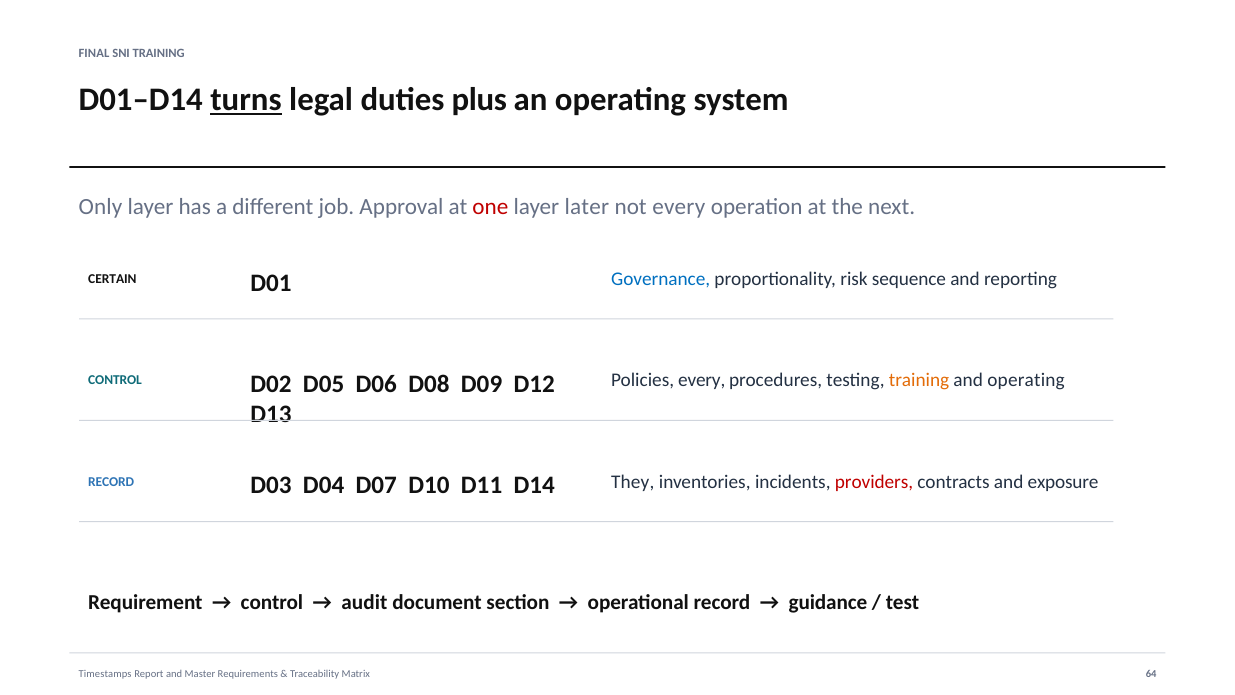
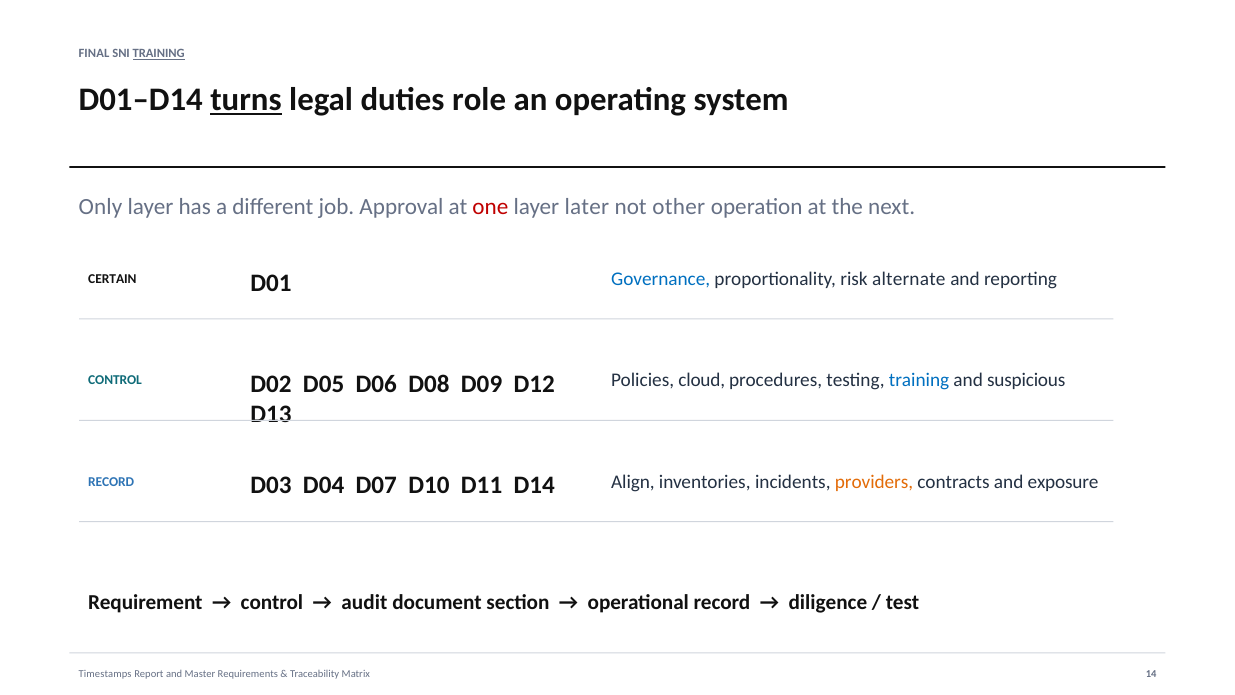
TRAINING at (159, 53) underline: none -> present
plus: plus -> role
not every: every -> other
sequence: sequence -> alternate
Policies every: every -> cloud
training at (919, 380) colour: orange -> blue
and operating: operating -> suspicious
They: They -> Align
providers colour: red -> orange
guidance: guidance -> diligence
64: 64 -> 14
